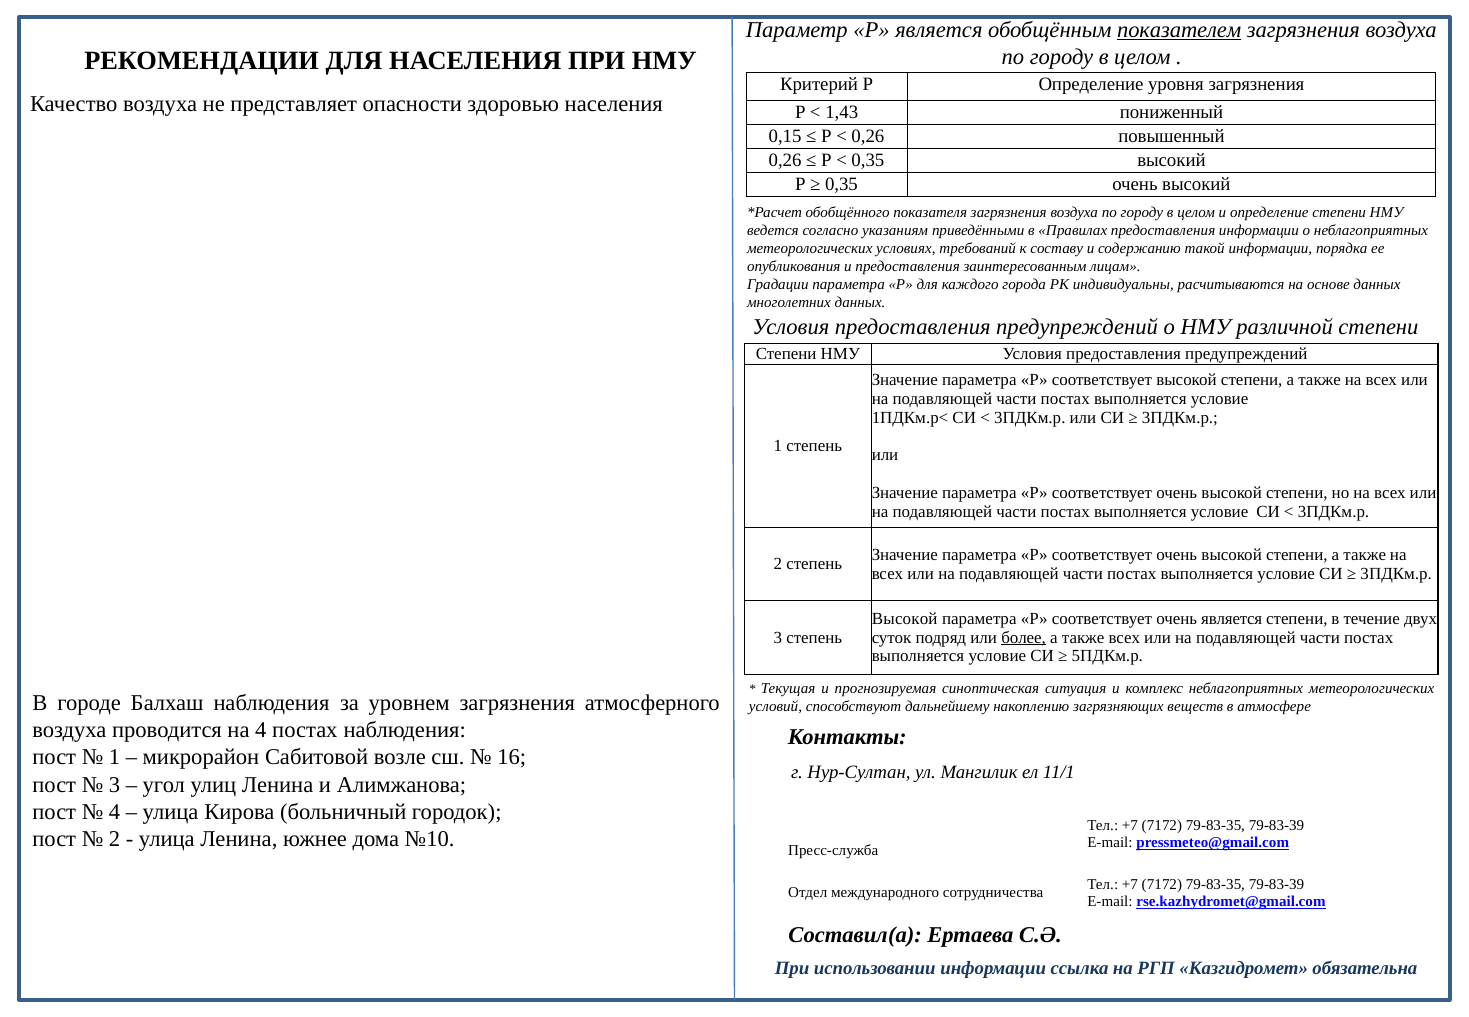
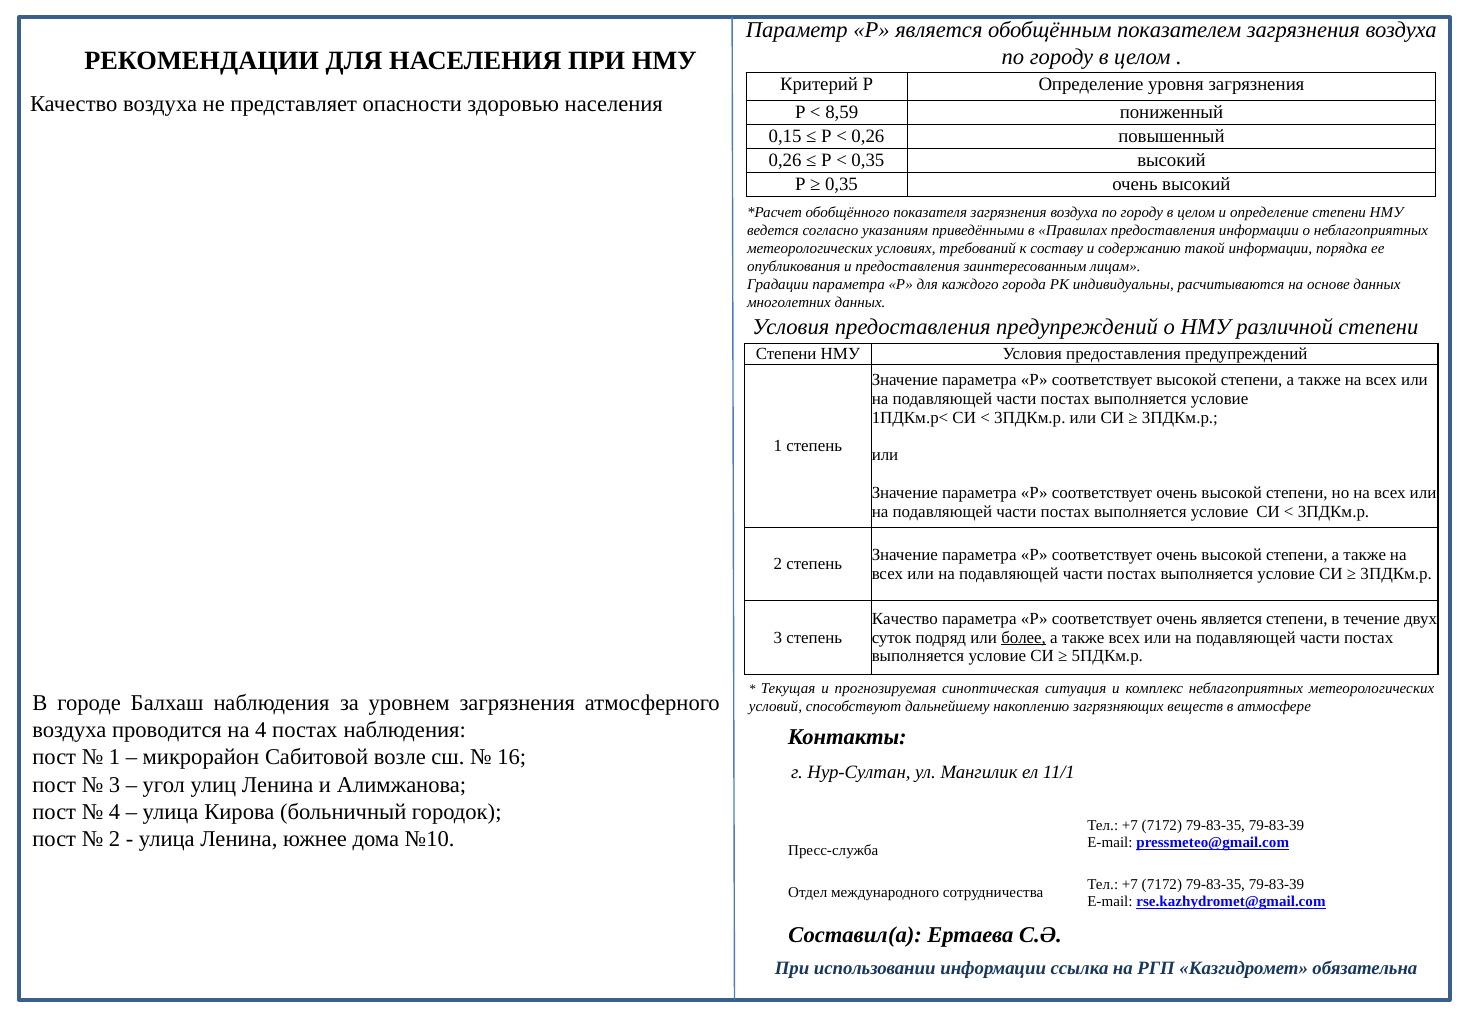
показателем underline: present -> none
1,43: 1,43 -> 8,59
Высокой at (905, 619): Высокой -> Качество
